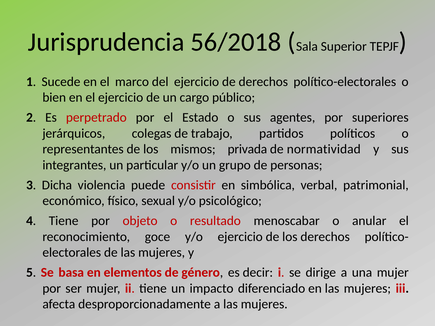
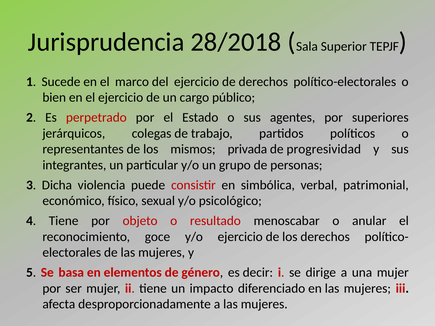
56/2018: 56/2018 -> 28/2018
normatividad: normatividad -> progresividad
